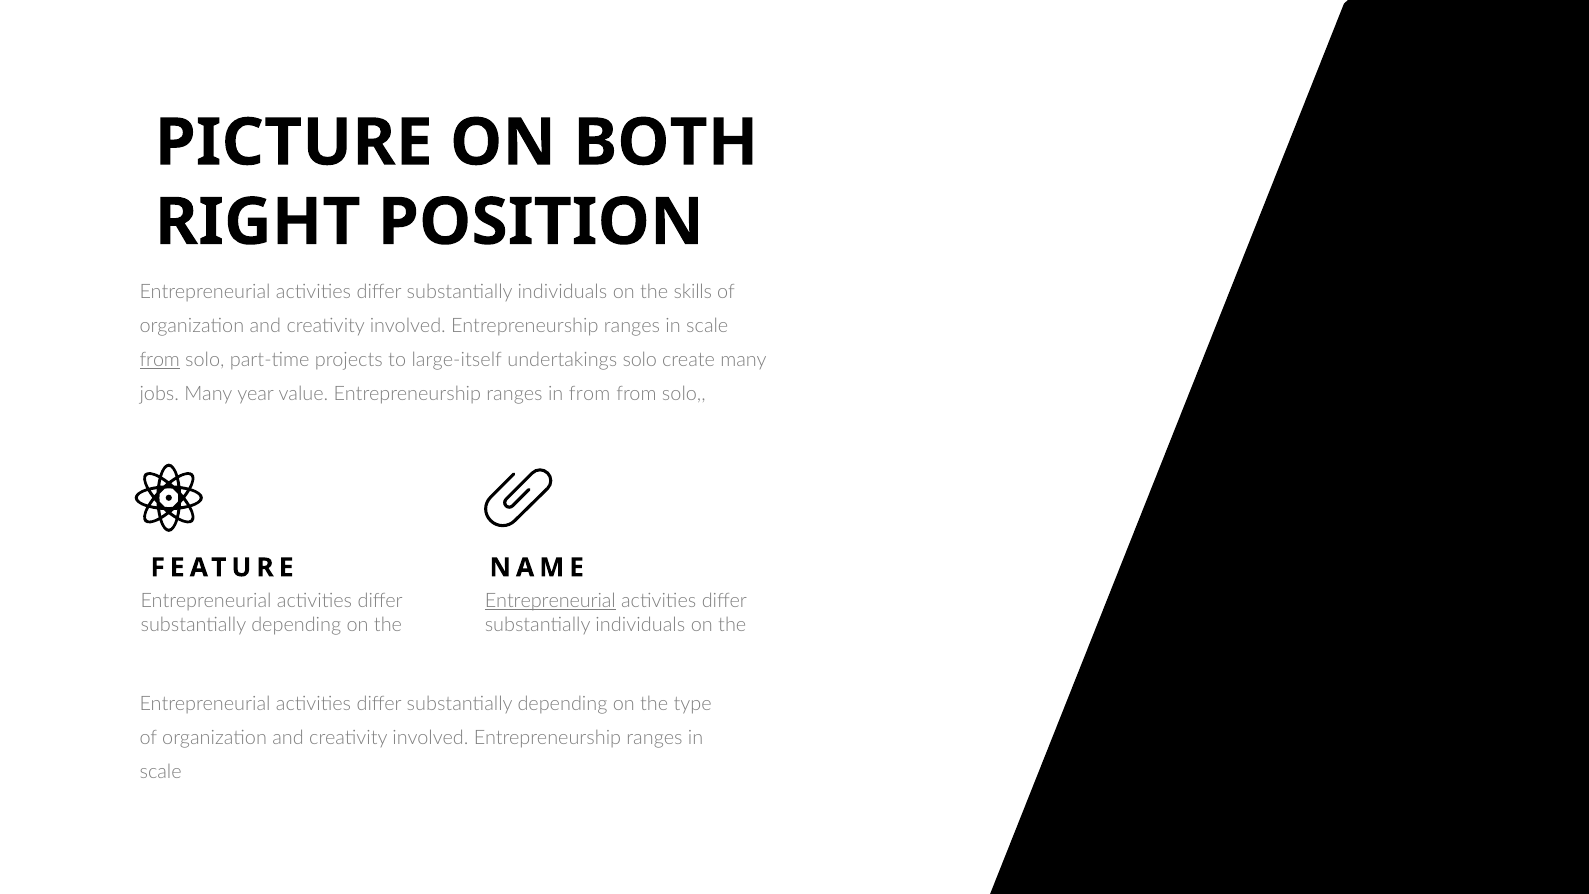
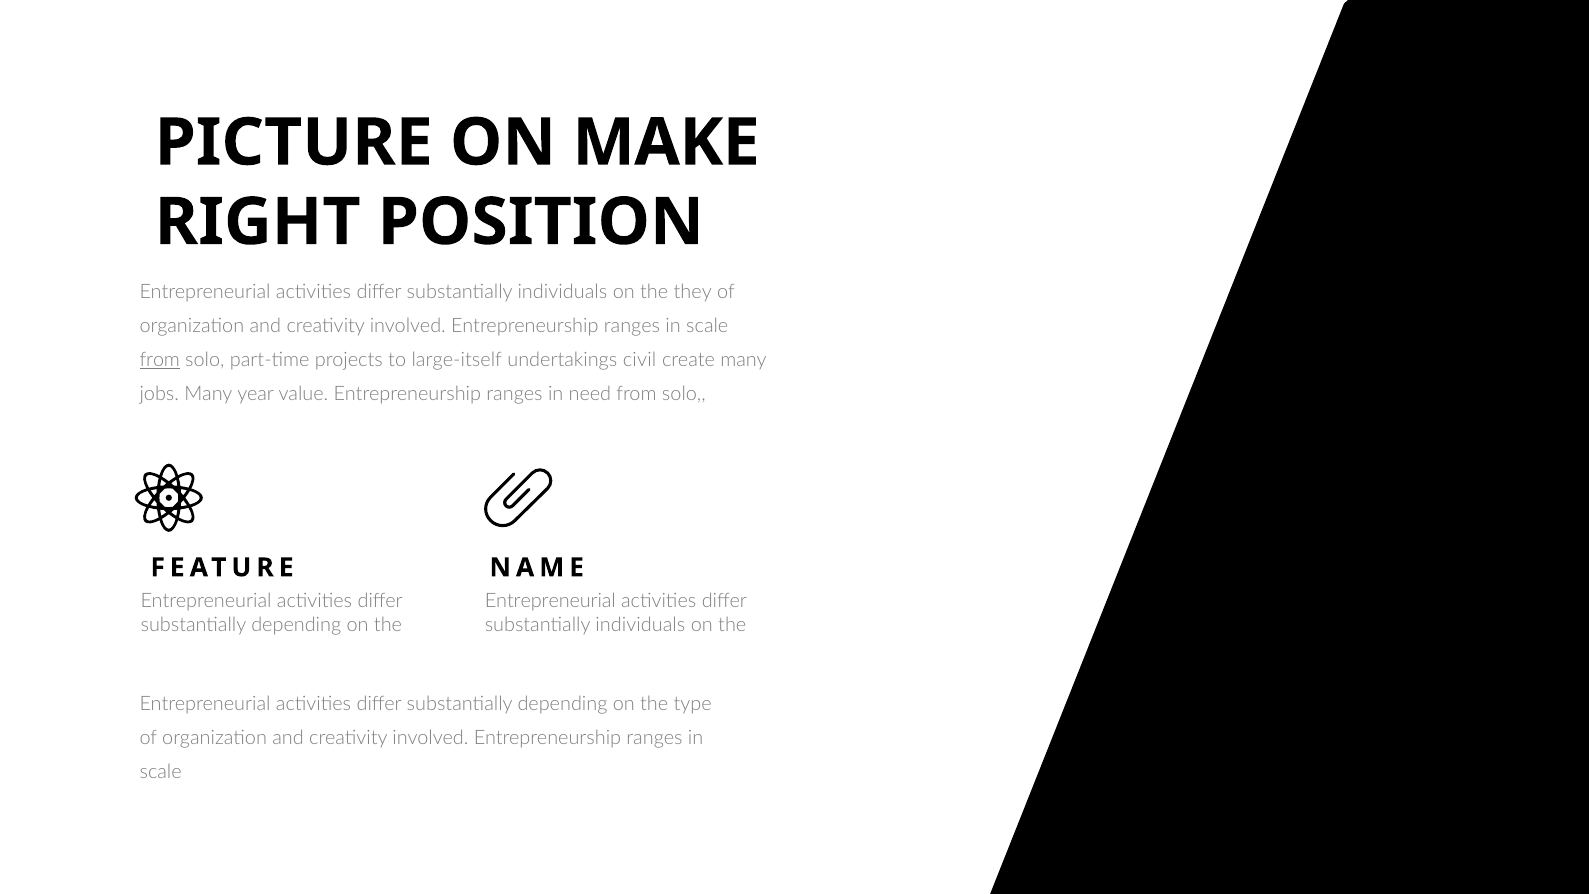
BOTH: BOTH -> MAKE
skills: skills -> they
undertakings solo: solo -> civil
in from: from -> need
Entrepreneurial at (550, 601) underline: present -> none
